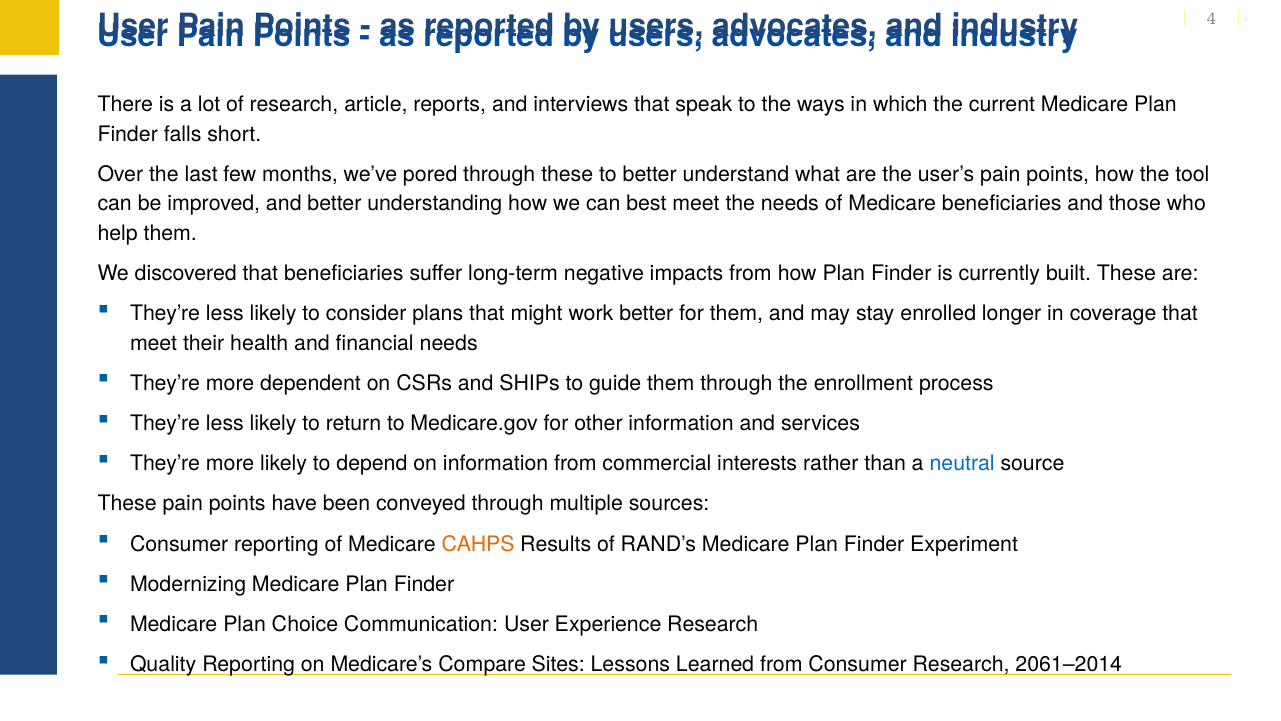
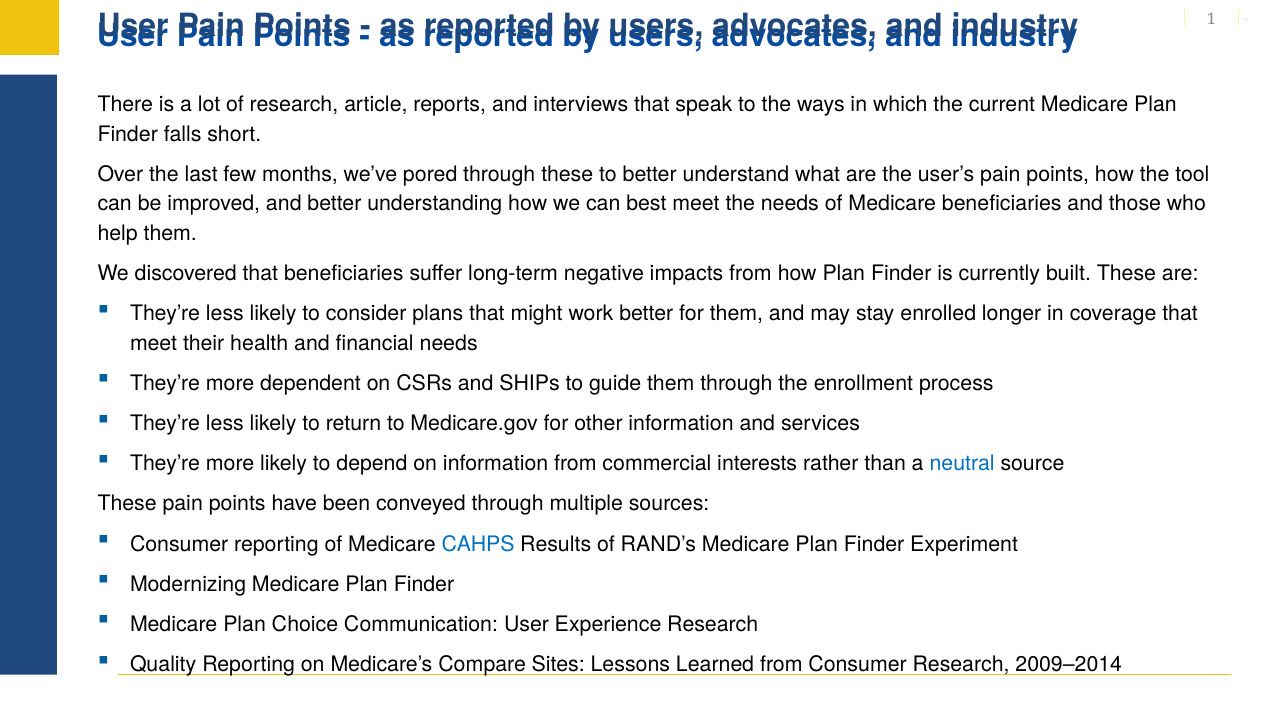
4: 4 -> 1
CAHPS colour: orange -> blue
2061–2014: 2061–2014 -> 2009–2014
